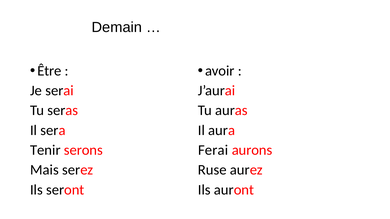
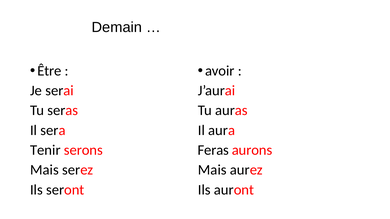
Ferai: Ferai -> Feras
Ruse at (212, 170): Ruse -> Mais
